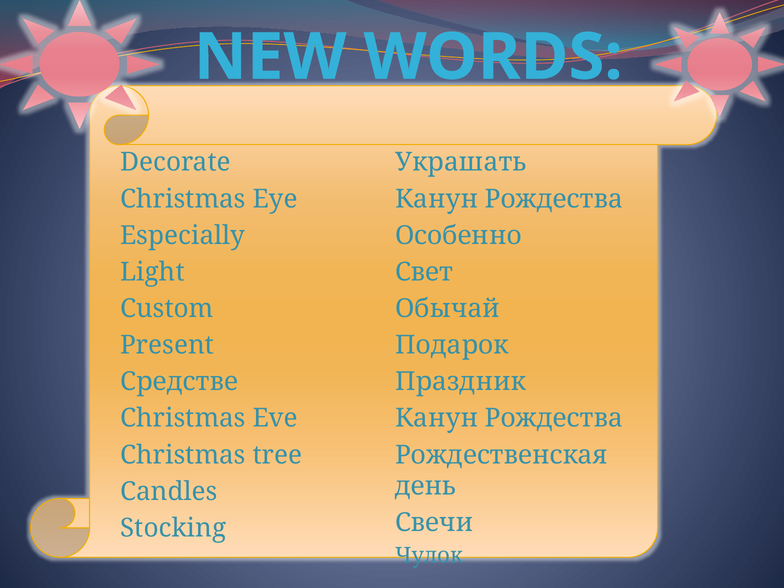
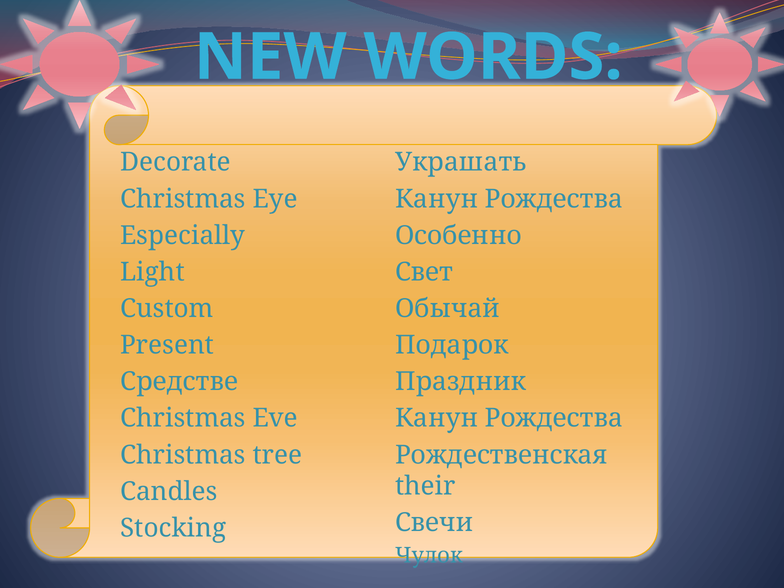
день: день -> their
